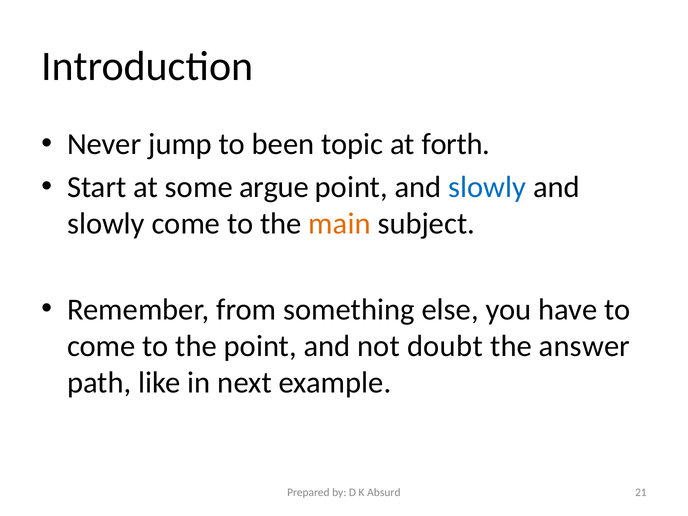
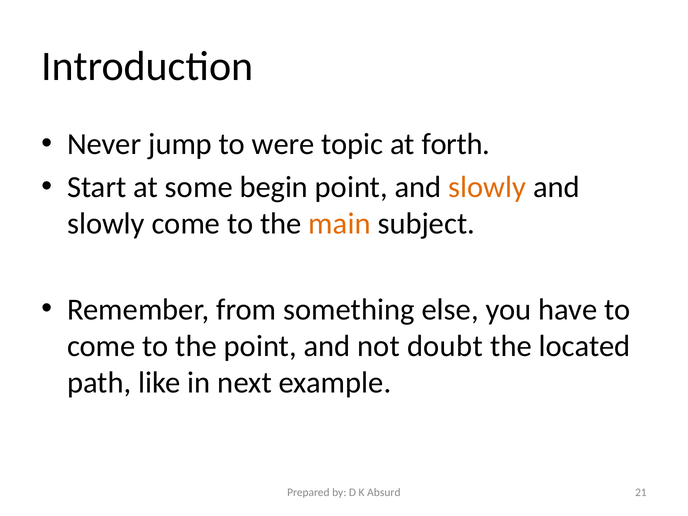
been: been -> were
argue: argue -> begin
slowly at (487, 187) colour: blue -> orange
answer: answer -> located
